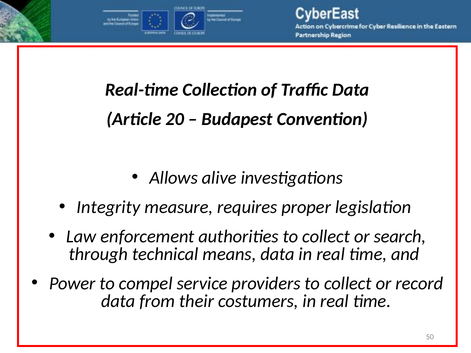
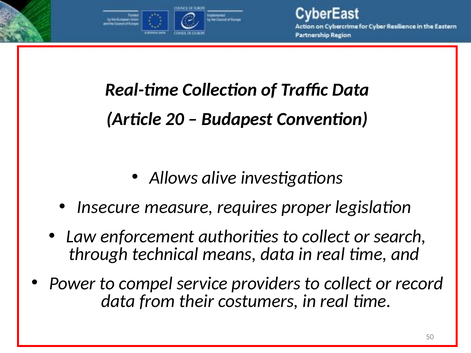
Integrity: Integrity -> Insecure
